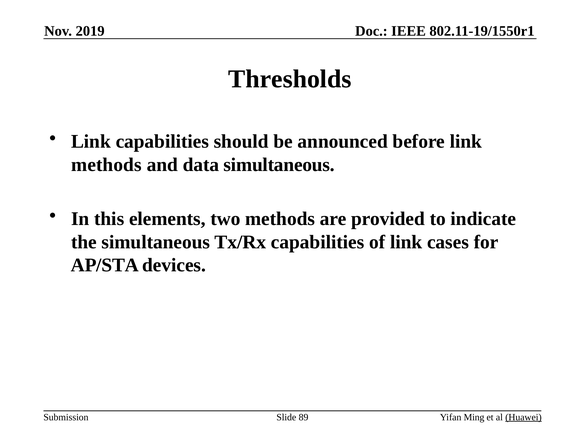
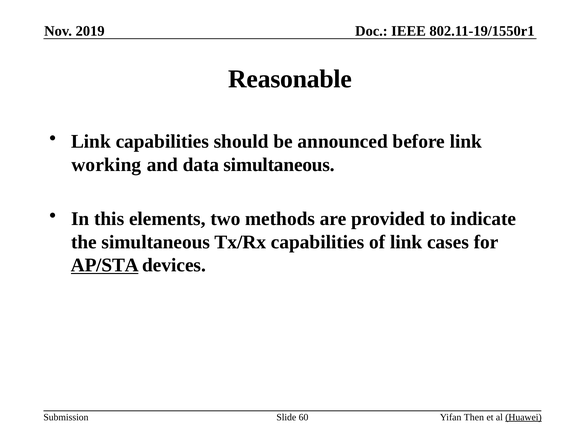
Thresholds: Thresholds -> Reasonable
methods at (106, 165): methods -> working
AP/STA underline: none -> present
89: 89 -> 60
Ming: Ming -> Then
